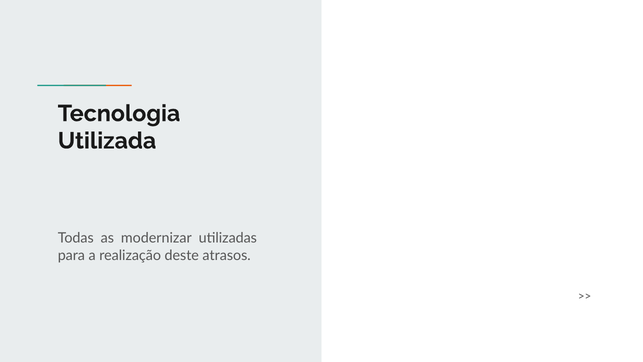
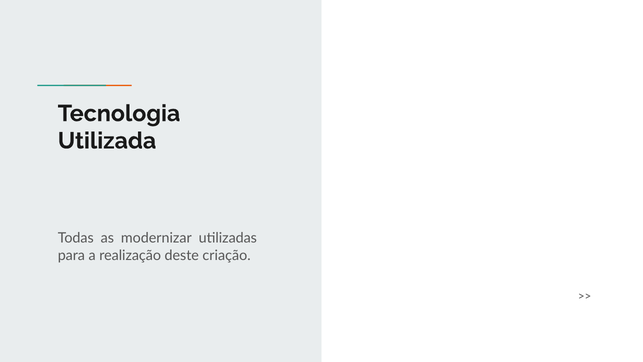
atrasos: atrasos -> criação
